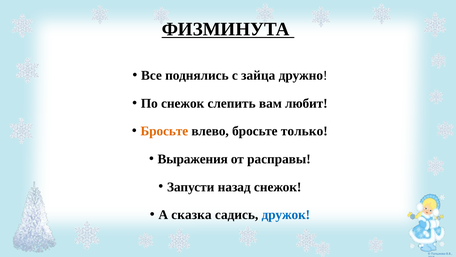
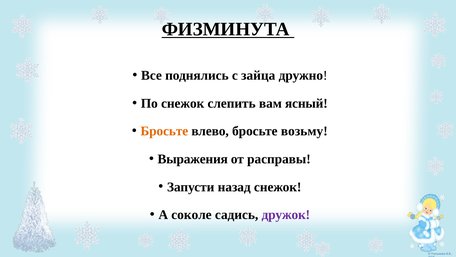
любит: любит -> ясный
только: только -> возьму
сказка: сказка -> соколе
дружок colour: blue -> purple
